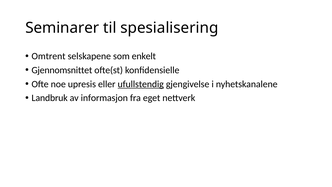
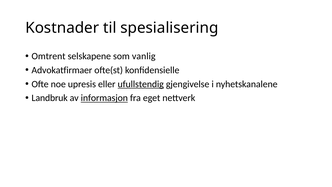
Seminarer: Seminarer -> Kostnader
enkelt: enkelt -> vanlig
Gjennomsnittet: Gjennomsnittet -> Advokatfirmaer
informasjon underline: none -> present
